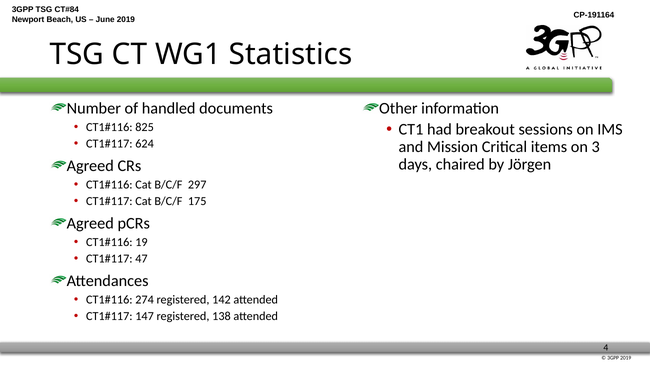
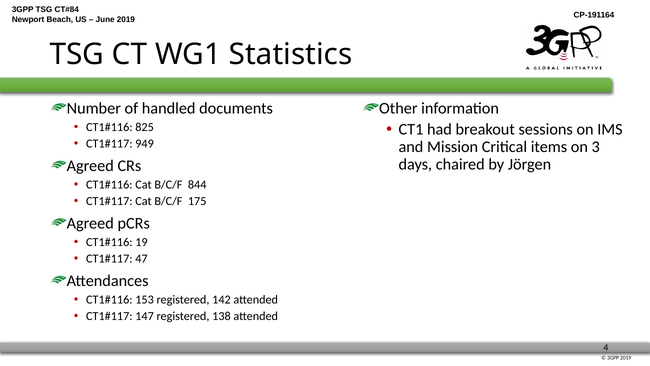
624: 624 -> 949
297: 297 -> 844
274: 274 -> 153
